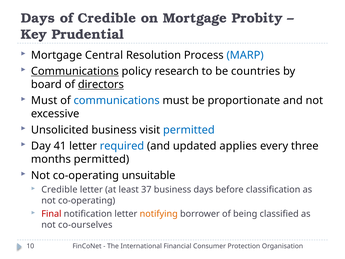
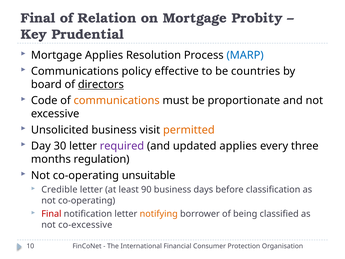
Days at (38, 18): Days -> Final
of Credible: Credible -> Relation
Mortgage Central: Central -> Applies
Communications at (75, 71) underline: present -> none
research: research -> effective
Must at (44, 100): Must -> Code
communications at (117, 100) colour: blue -> orange
permitted at (189, 130) colour: blue -> orange
41: 41 -> 30
required colour: blue -> purple
months permitted: permitted -> regulation
37: 37 -> 90
co-ourselves: co-ourselves -> co-excessive
